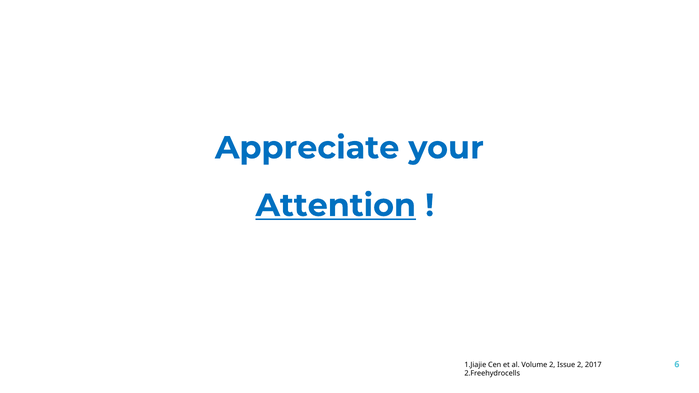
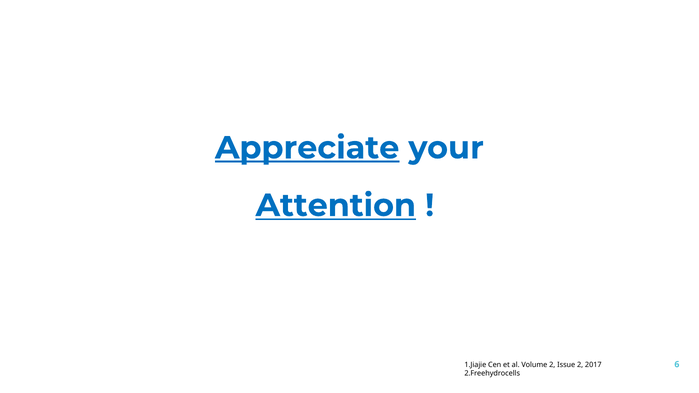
Appreciate underline: none -> present
